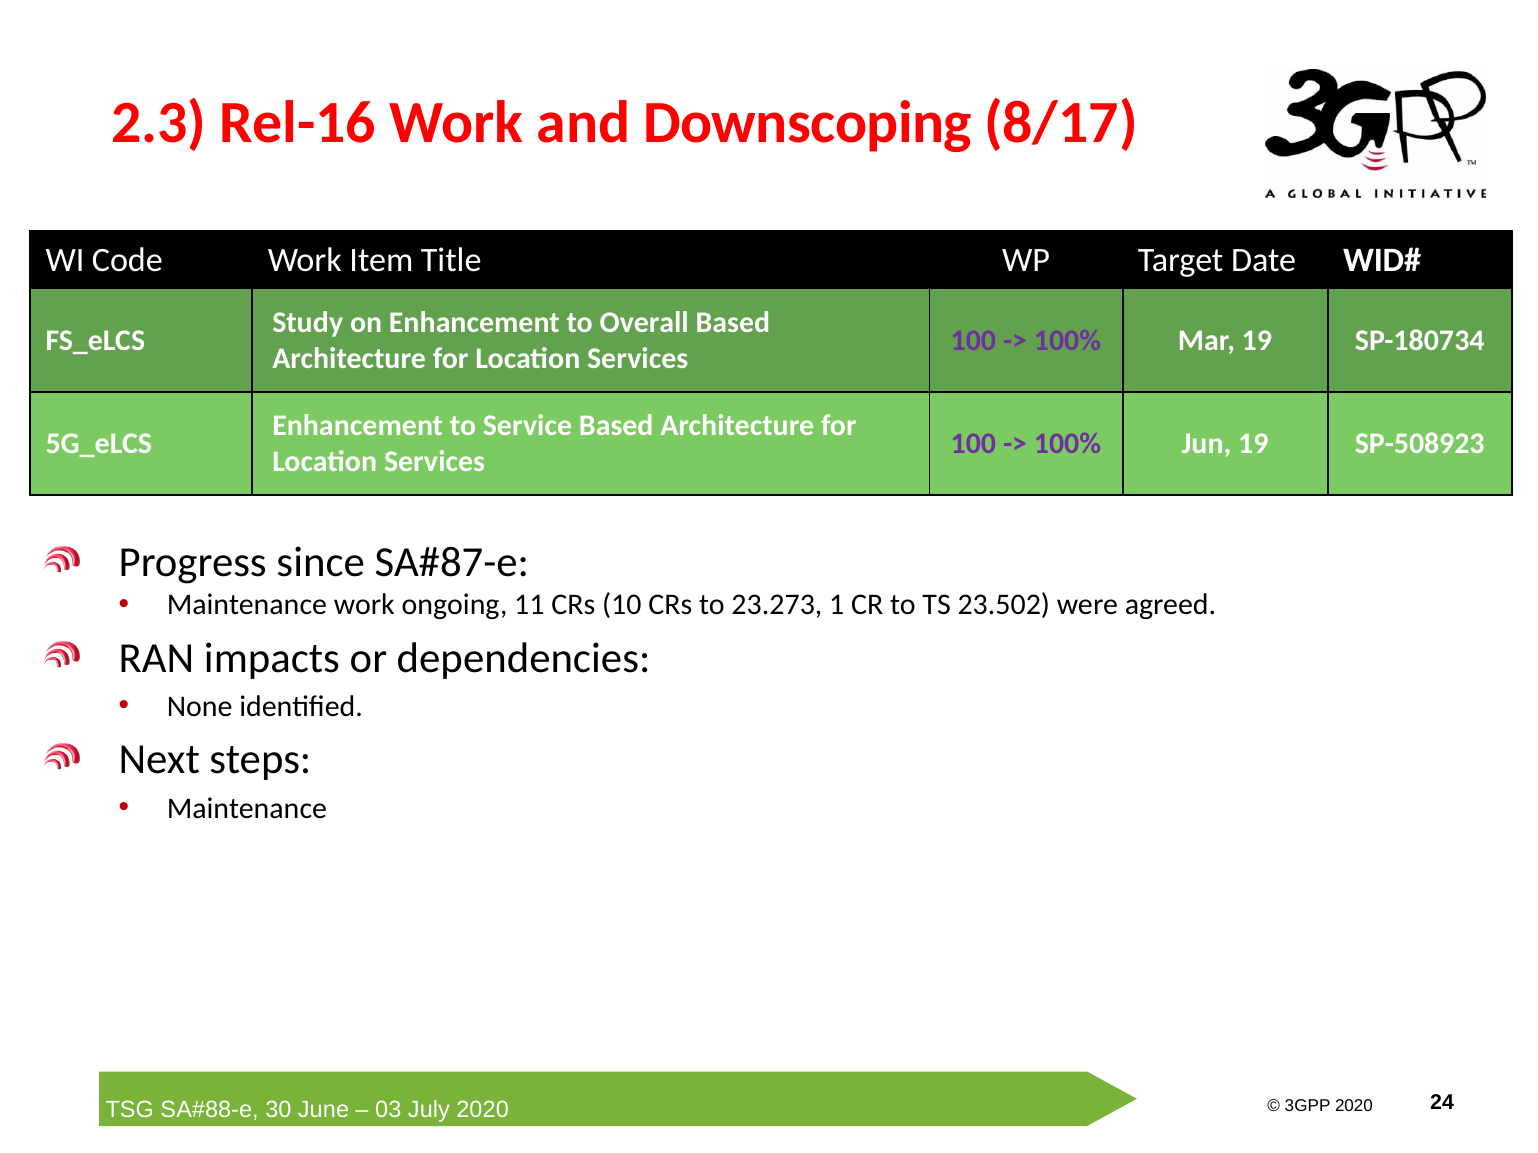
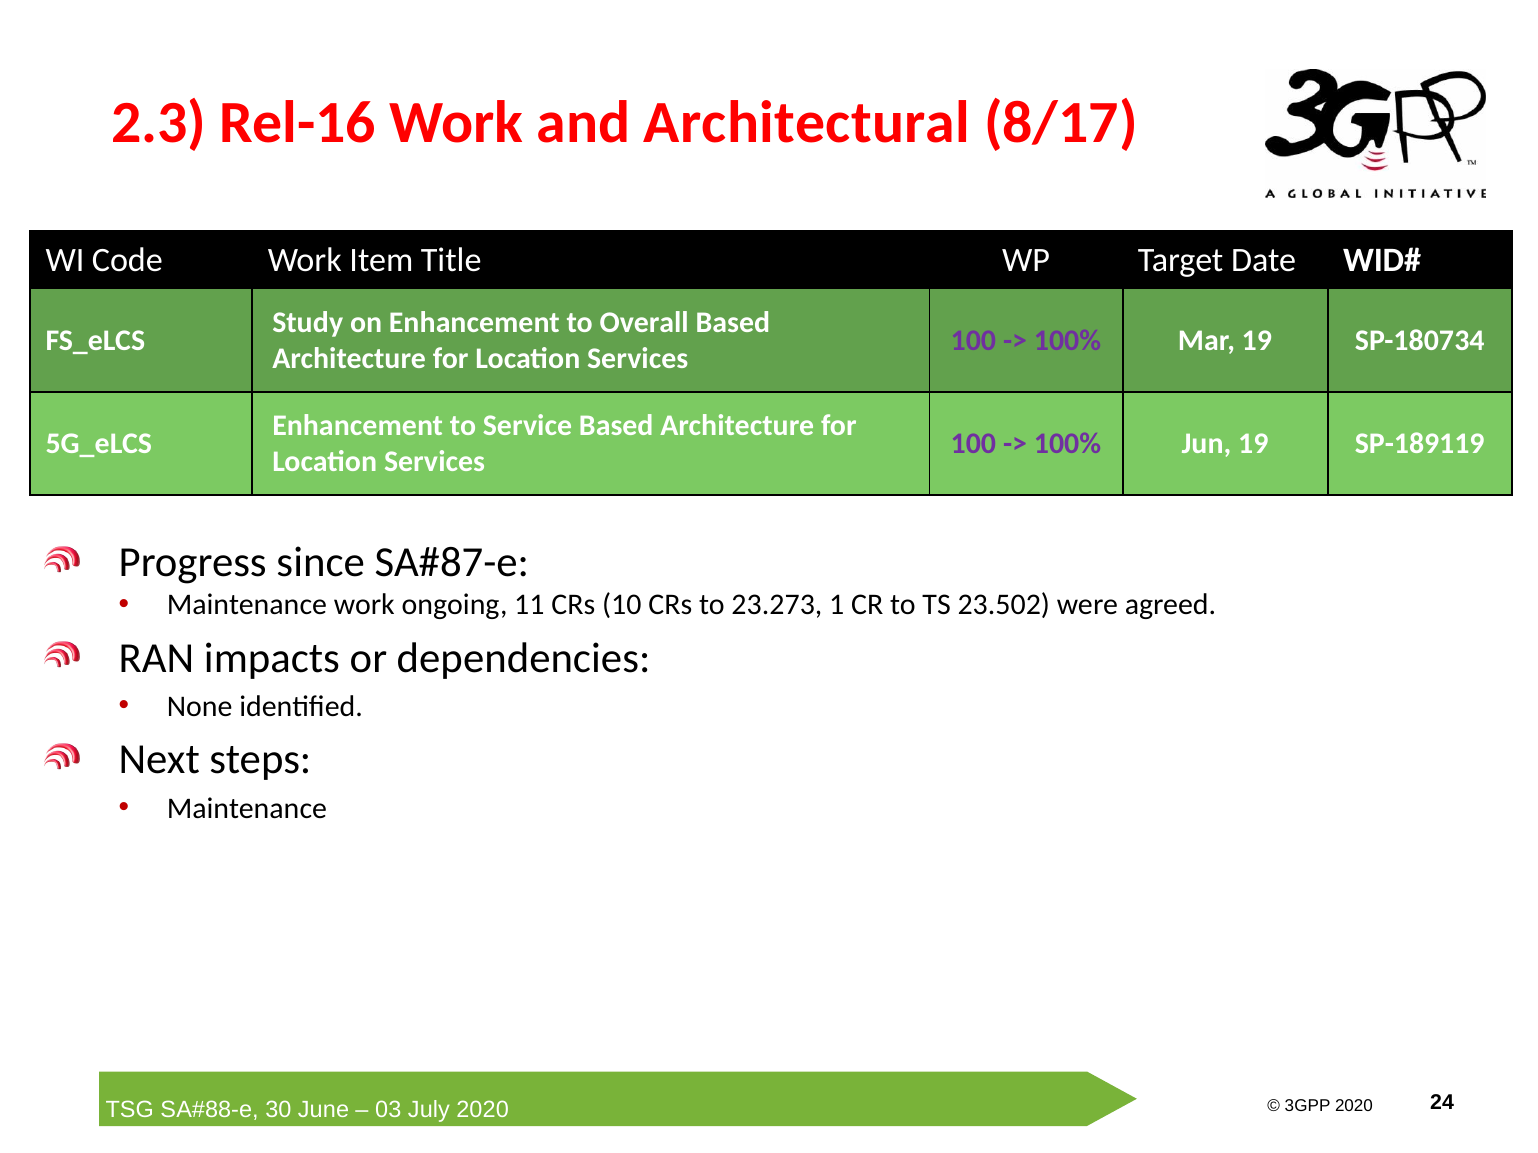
Downscoping: Downscoping -> Architectural
SP-508923: SP-508923 -> SP-189119
